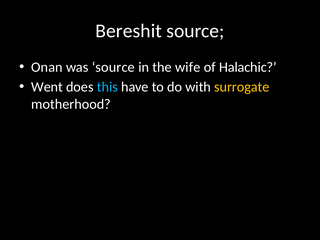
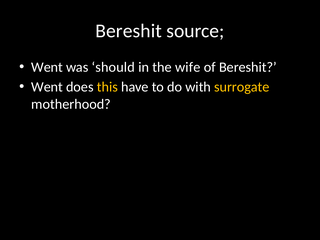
Onan at (47, 67): Onan -> Went
was source: source -> should
of Halachic: Halachic -> Bereshit
this colour: light blue -> yellow
